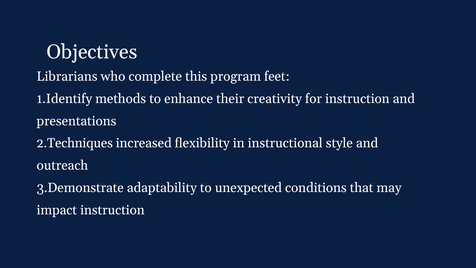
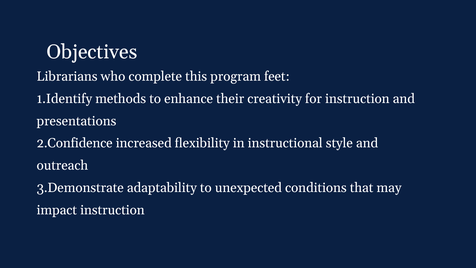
2.Techniques: 2.Techniques -> 2.Confidence
